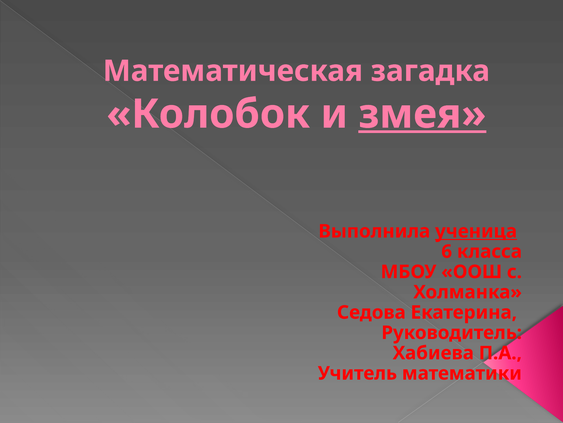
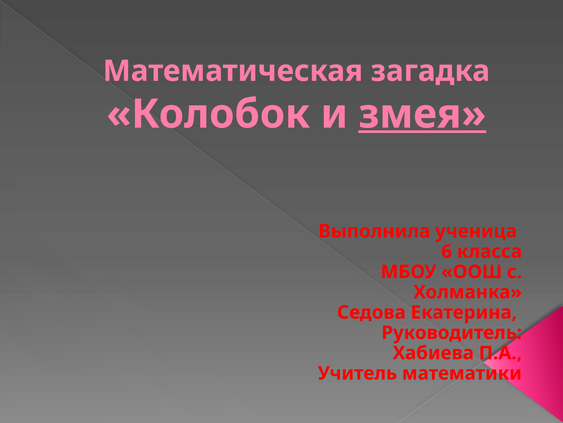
ученица underline: present -> none
